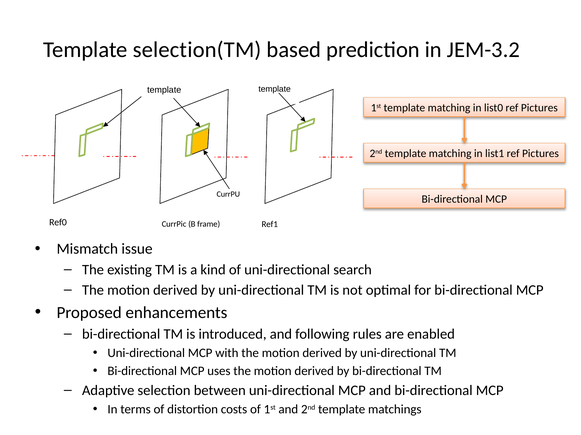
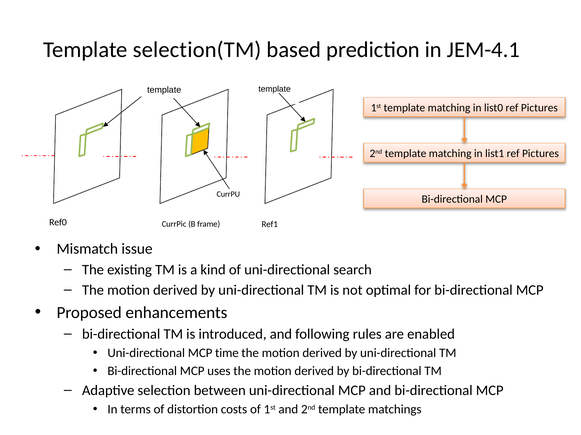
JEM-3.2: JEM-3.2 -> JEM-4.1
with: with -> time
